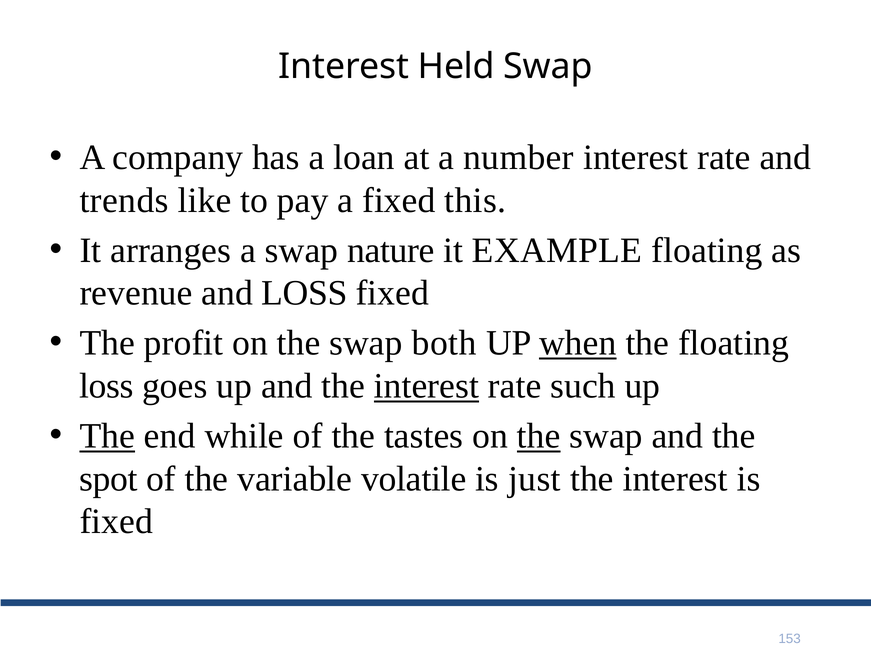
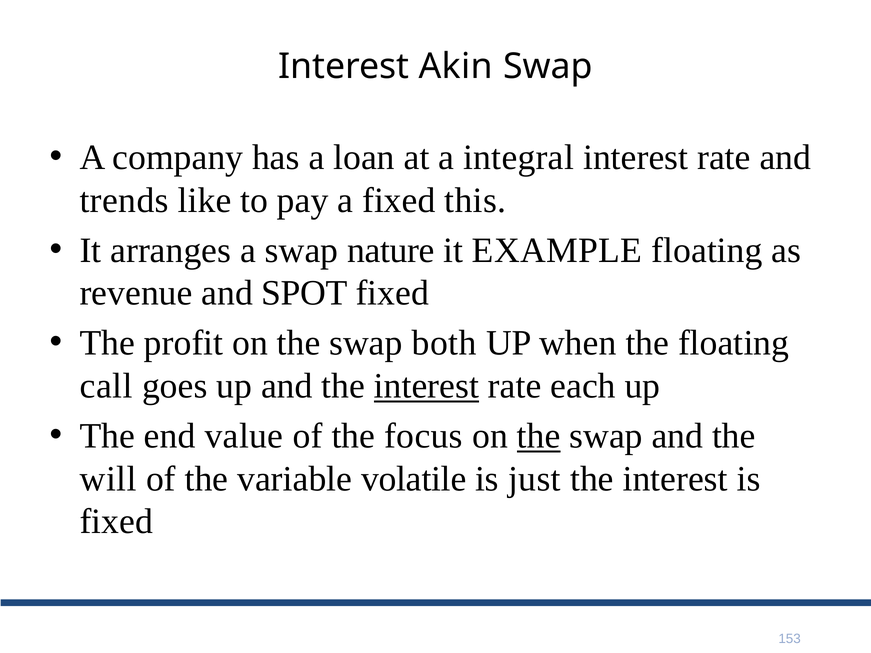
Held: Held -> Akin
number: number -> integral
and LOSS: LOSS -> SPOT
when underline: present -> none
loss at (107, 386): loss -> call
such: such -> each
The at (107, 436) underline: present -> none
while: while -> value
tastes: tastes -> focus
spot: spot -> will
